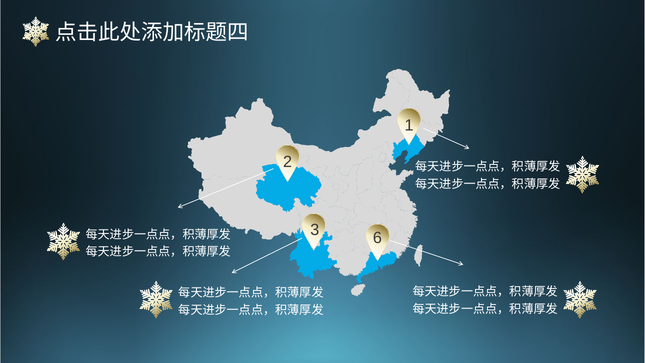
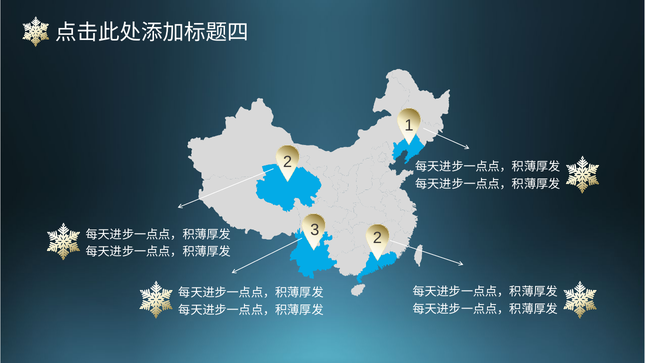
3 6: 6 -> 2
